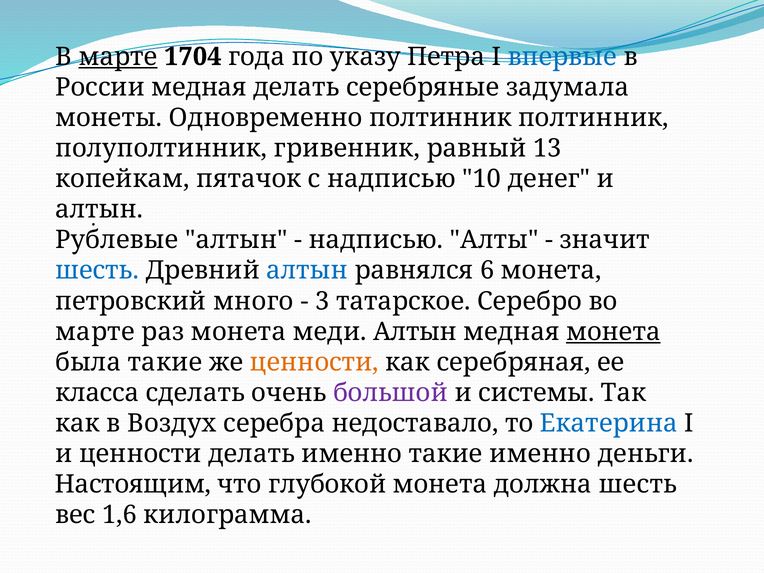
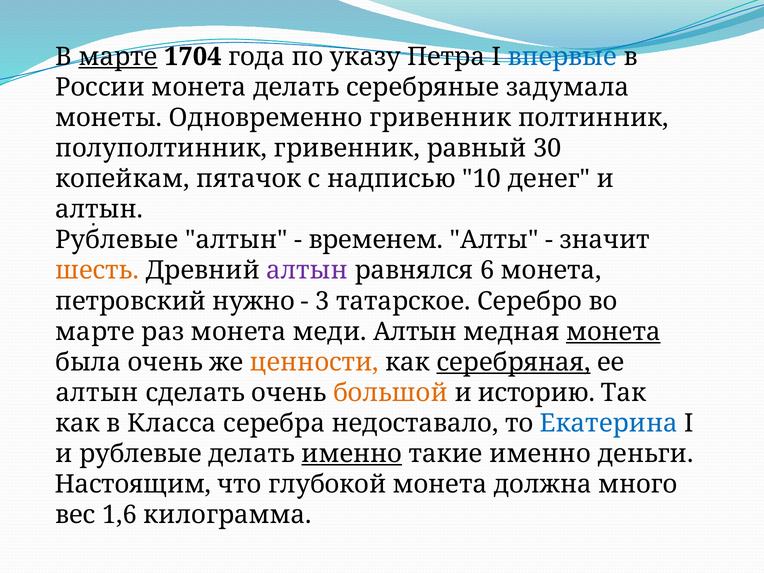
России медная: медная -> монета
Одновременно полтинник: полтинник -> гривенник
13: 13 -> 30
надписью at (376, 240): надписью -> временем
шесть at (97, 271) colour: blue -> orange
алтын at (307, 271) colour: blue -> purple
много: много -> нужно
была такие: такие -> очень
серебряная underline: none -> present
класса at (97, 393): класса -> алтын
большой colour: purple -> orange
системы: системы -> историю
Воздух: Воздух -> Класса
и ценности: ценности -> рублевые
именно at (352, 454) underline: none -> present
должна шесть: шесть -> много
